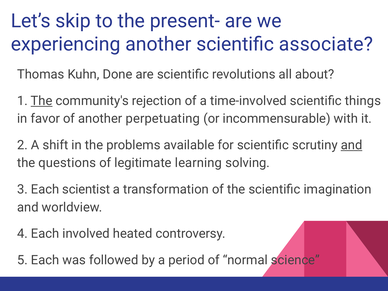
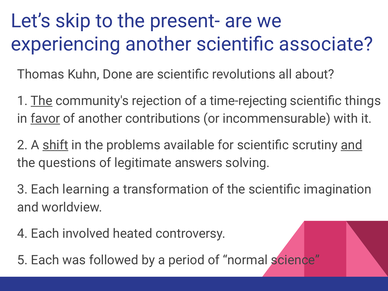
time-involved: time-involved -> time-rejecting
favor underline: none -> present
perpetuating: perpetuating -> contributions
shift underline: none -> present
learning: learning -> answers
scientist: scientist -> learning
